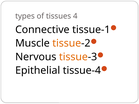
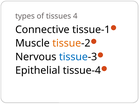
tissue at (73, 57) colour: orange -> blue
